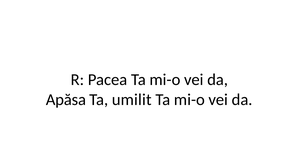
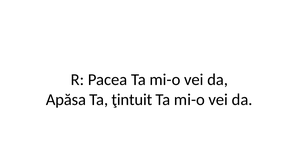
umilit: umilit -> ţintuit
